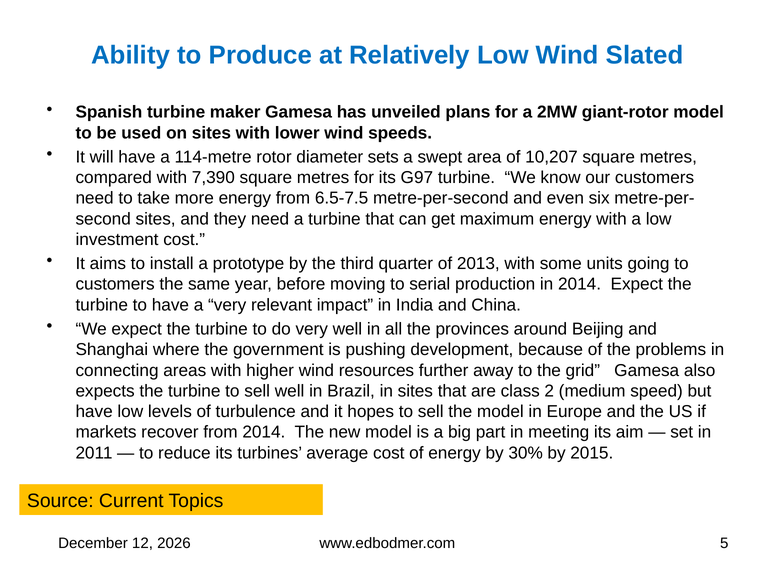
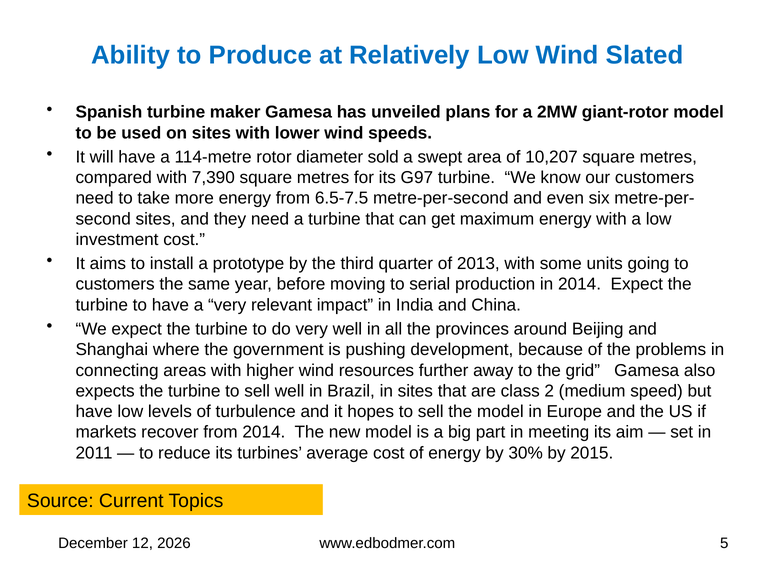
sets: sets -> sold
